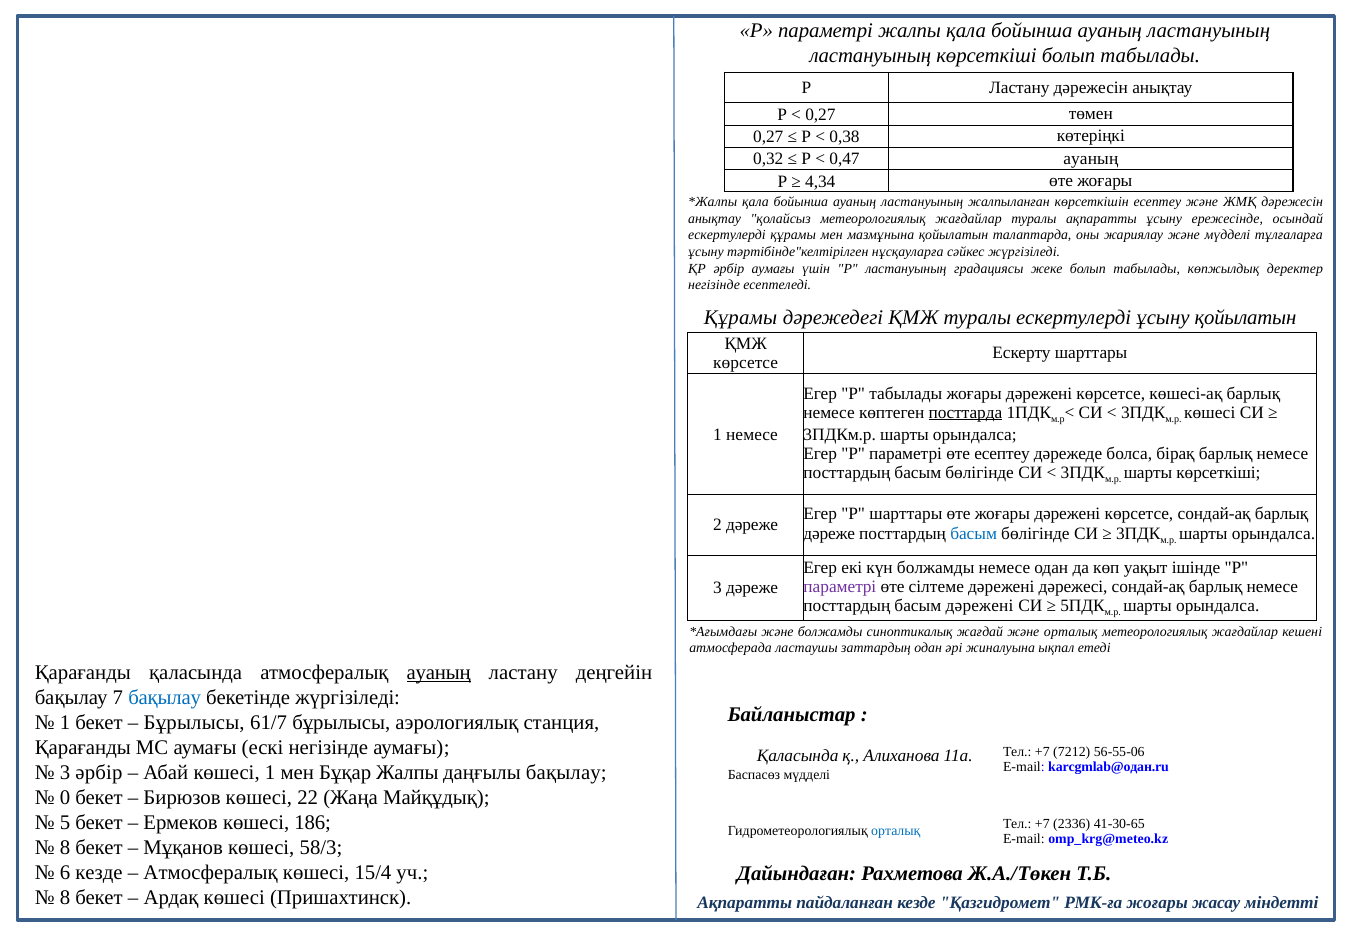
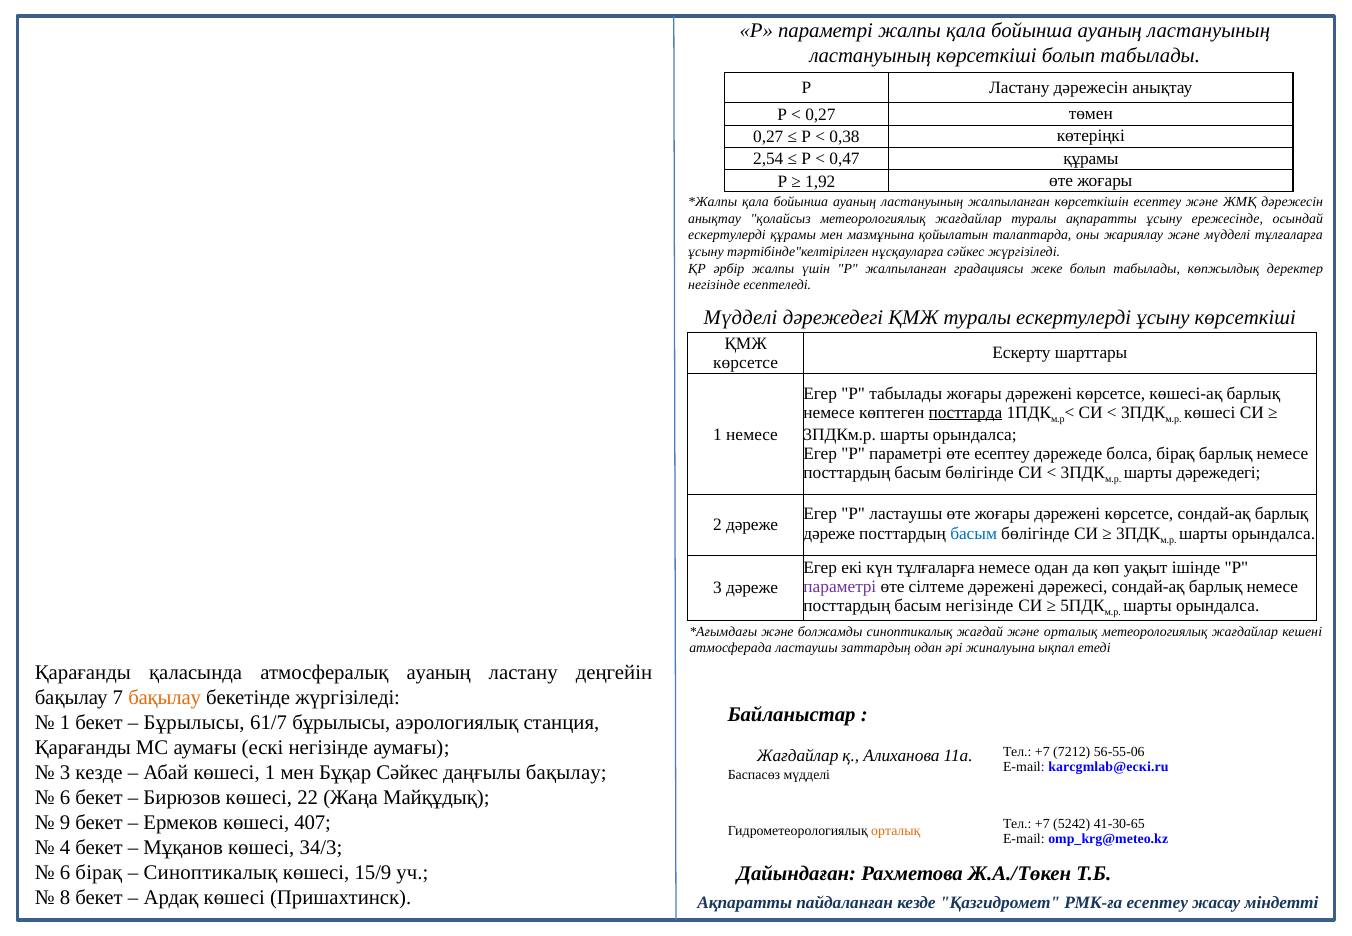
0,32: 0,32 -> 2,54
0,47 ауаның: ауаның -> құрамы
4,34: 4,34 -> 1,92
әрбір аумағы: аумағы -> жалпы
Р ластануының: ластануының -> жалпыланған
Құрамы at (740, 318): Құрамы -> Мүдделі
ұсыну қойылатын: қойылатын -> көрсеткіші
шарты көрсеткіші: көрсеткіші -> дәрежедегі
Р шарттары: шарттары -> ластаушы
күн болжамды: болжамды -> тұлғаларға
басым дәрежені: дәрежені -> негізінде
ауаның at (439, 673) underline: present -> none
бақылау at (165, 698) colour: blue -> orange
Қаласында at (798, 756): Қаласында -> Жағдайлар
karcgmlab@одан.ru: karcgmlab@одан.ru -> karcgmlab@ескі.ru
3 әрбір: әрбір -> кезде
Бұқар Жалпы: Жалпы -> Сәйкес
0 at (65, 797): 0 -> 6
5: 5 -> 9
186: 186 -> 407
2336: 2336 -> 5242
орталық at (896, 831) colour: blue -> orange
8 at (65, 847): 8 -> 4
58/3: 58/3 -> 34/3
6 кезде: кезде -> бірақ
Атмосфералық at (211, 872): Атмосфералық -> Синоптикалық
15/4: 15/4 -> 15/9
РМК-ға жоғары: жоғары -> есептеу
